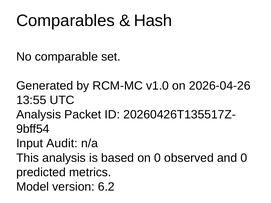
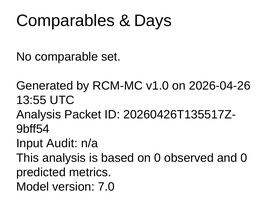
Hash: Hash -> Days
6.2: 6.2 -> 7.0
